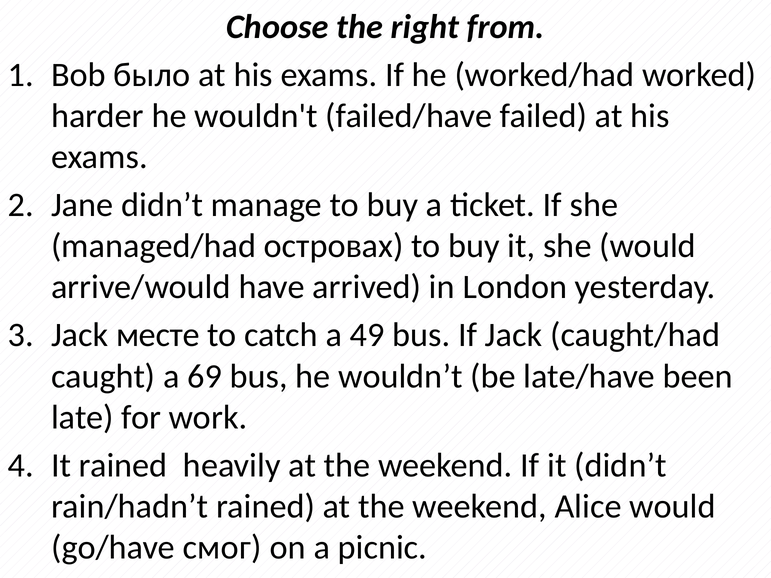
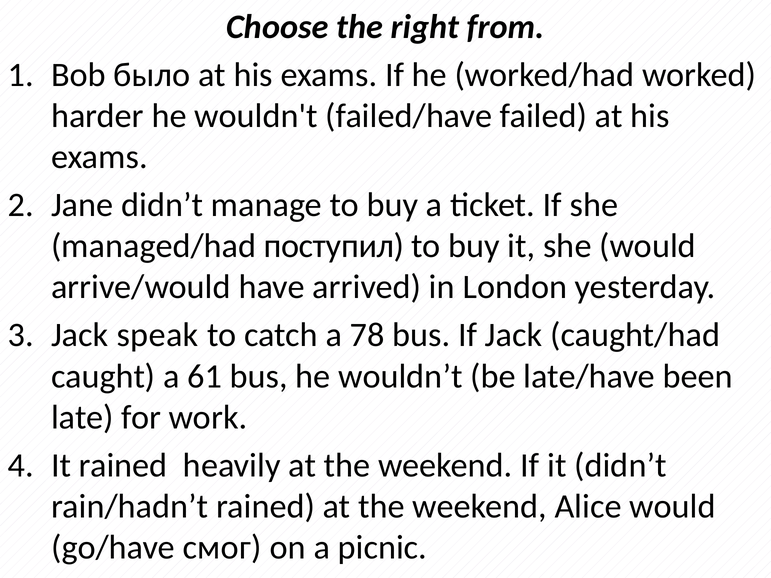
островах: островах -> поступил
месте: месте -> speak
49: 49 -> 78
69: 69 -> 61
